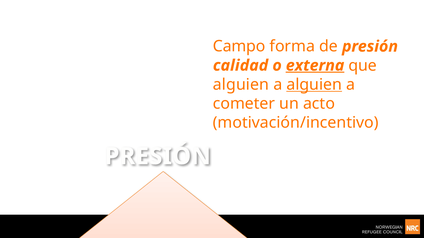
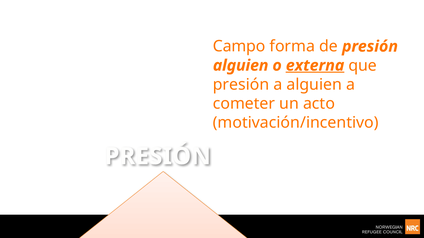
calidad at (241, 66): calidad -> alguien
alguien at (241, 85): alguien -> presión
alguien at (314, 85) underline: present -> none
